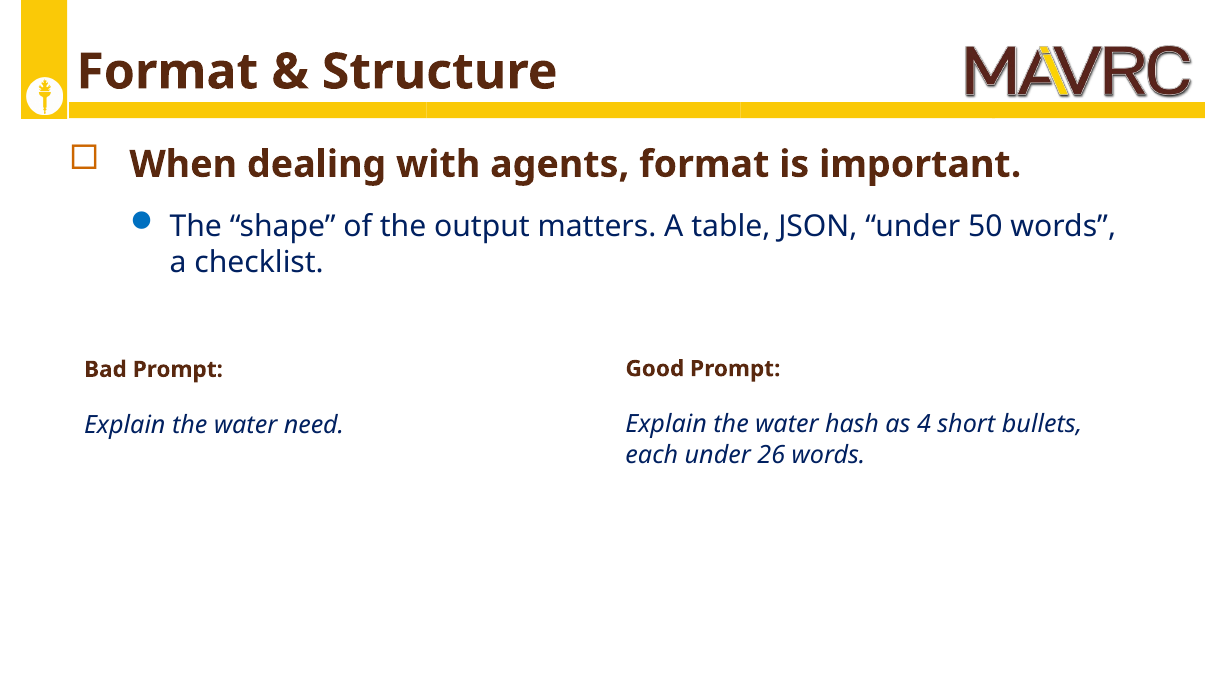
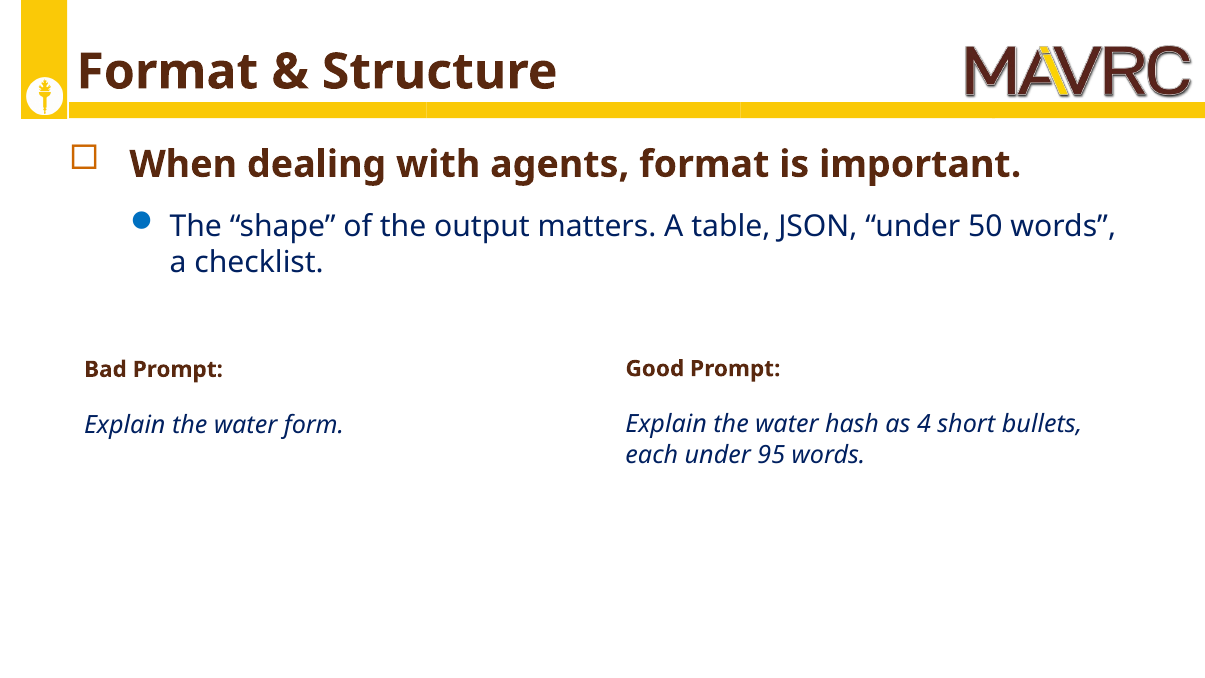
need: need -> form
26: 26 -> 95
